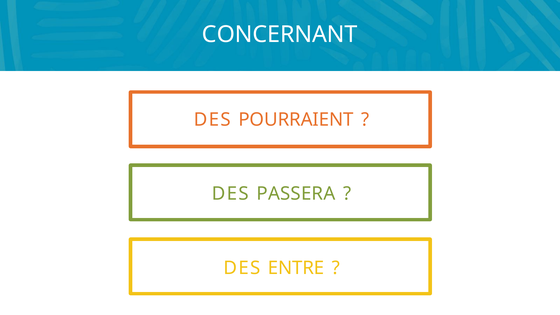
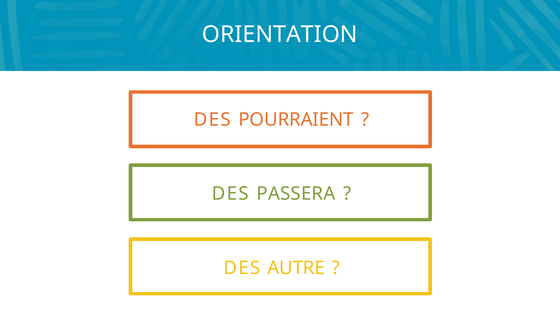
CONCERNANT: CONCERNANT -> ORIENTATION
ENTRE: ENTRE -> AUTRE
